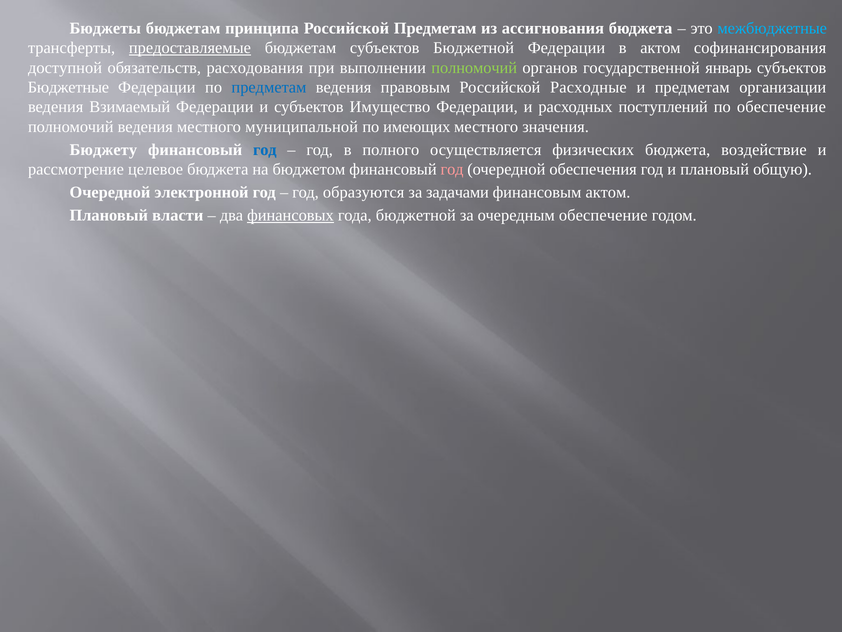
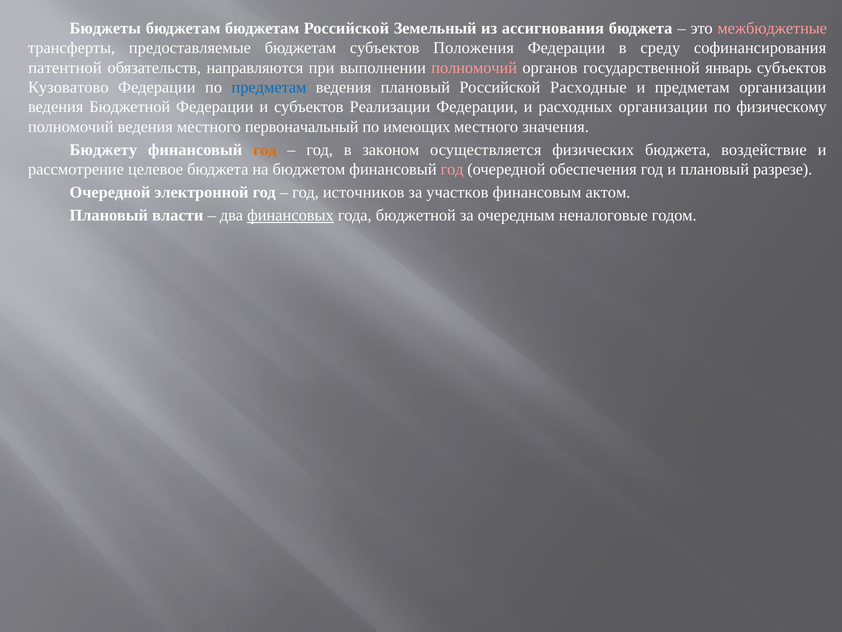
бюджетам принципа: принципа -> бюджетам
Российской Предметам: Предметам -> Земельный
межбюджетные colour: light blue -> pink
предоставляемые underline: present -> none
субъектов Бюджетной: Бюджетной -> Положения
в актом: актом -> среду
доступной: доступной -> патентной
расходования: расходования -> направляются
полномочий at (474, 68) colour: light green -> pink
Бюджетные: Бюджетные -> Кузоватово
ведения правовым: правовым -> плановый
ведения Взимаемый: Взимаемый -> Бюджетной
Имущество: Имущество -> Реализации
расходных поступлений: поступлений -> организации
по обеспечение: обеспечение -> физическому
муниципальной: муниципальной -> первоначальный
год at (265, 150) colour: blue -> orange
полного: полного -> законом
общую: общую -> разрезе
образуются: образуются -> источников
задачами: задачами -> участков
очередным обеспечение: обеспечение -> неналоговые
